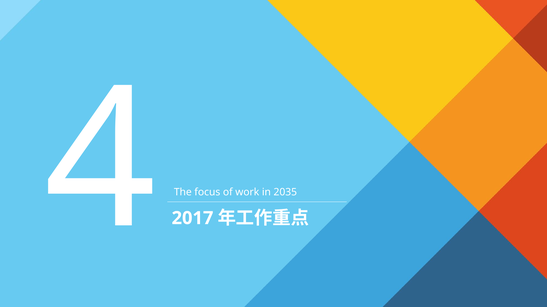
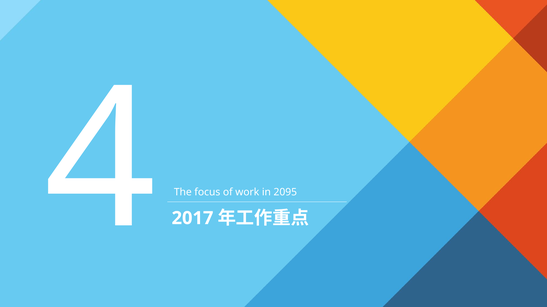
2035: 2035 -> 2095
